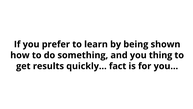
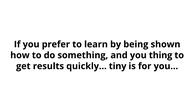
fact: fact -> tiny
